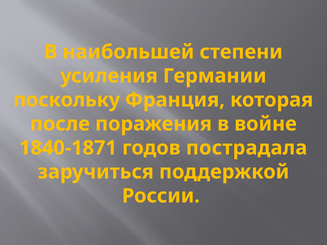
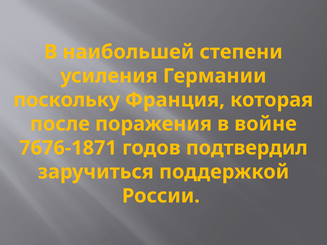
1840-1871: 1840-1871 -> 7676-1871
пострадала: пострадала -> подтвердил
